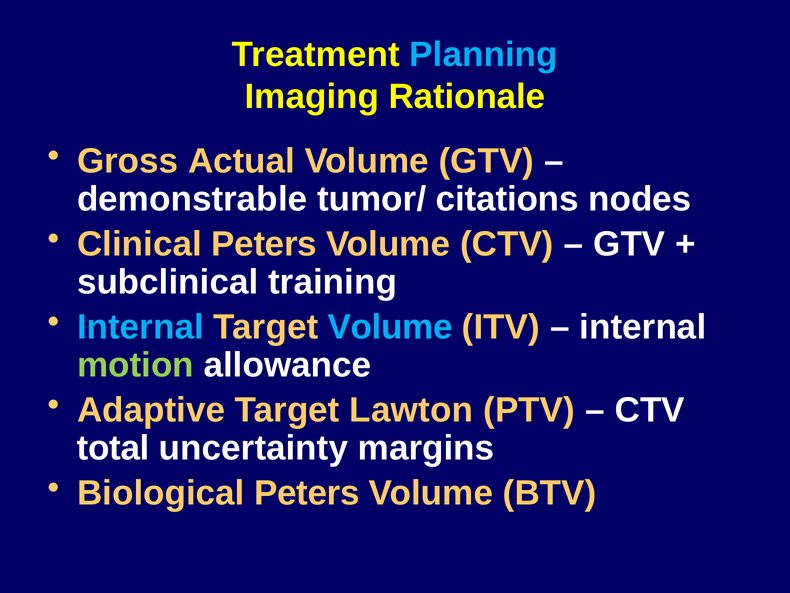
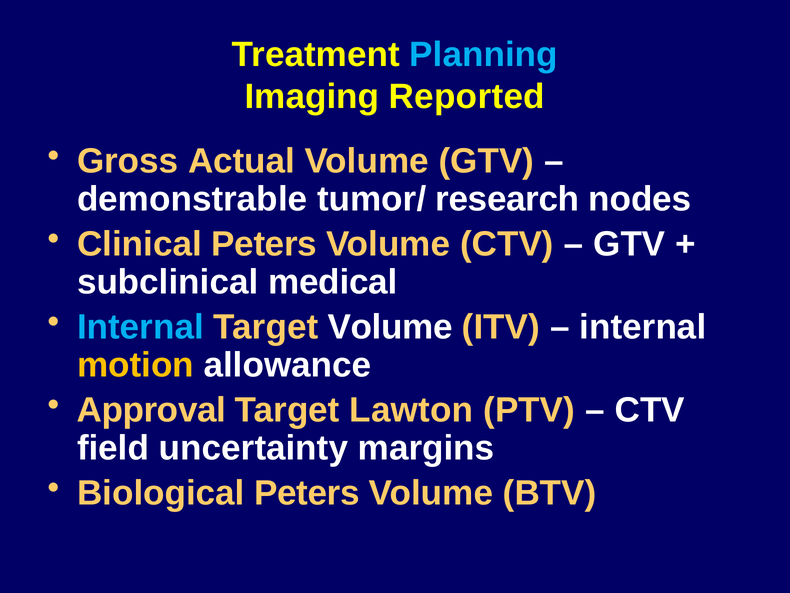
Rationale: Rationale -> Reported
citations: citations -> research
training: training -> medical
Volume at (390, 327) colour: light blue -> white
motion colour: light green -> yellow
Adaptive: Adaptive -> Approval
total: total -> field
